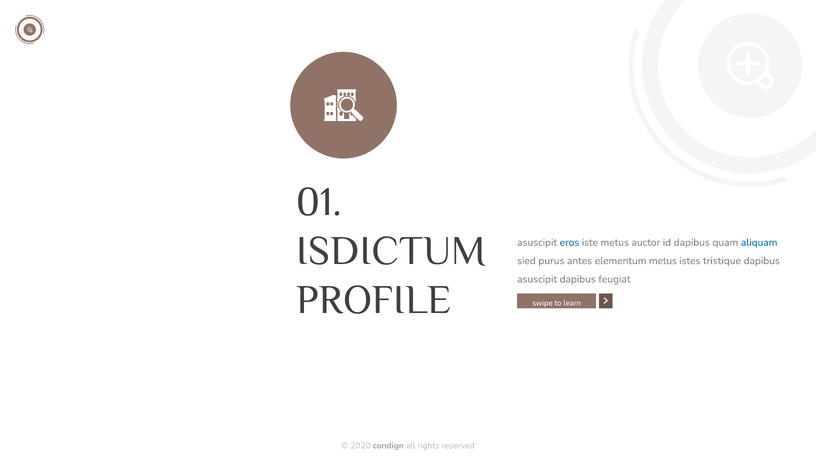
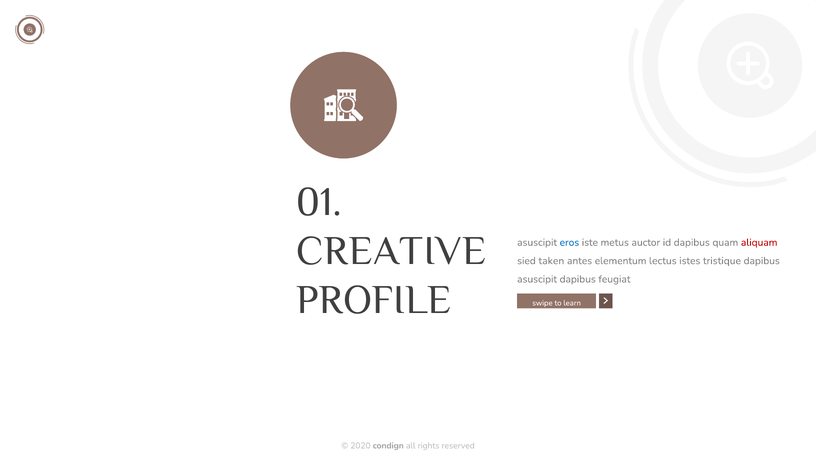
ISDICTUM: ISDICTUM -> CREATIVE
aliquam colour: blue -> red
purus: purus -> taken
elementum metus: metus -> lectus
